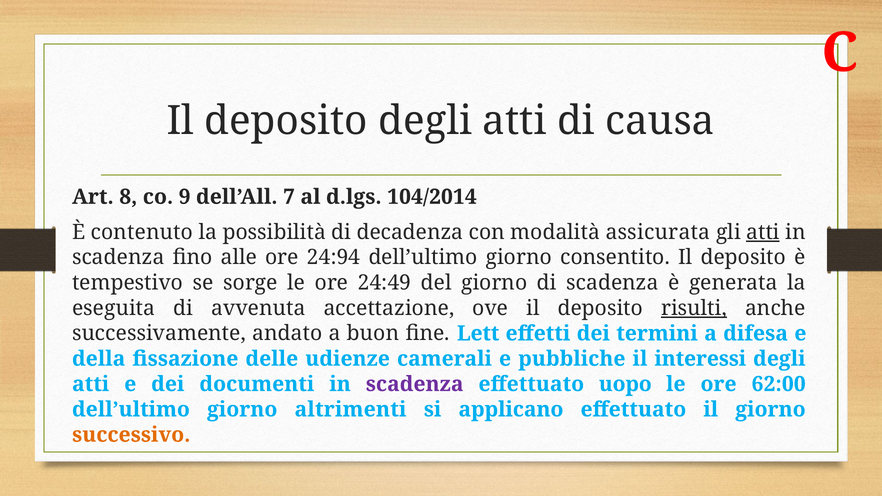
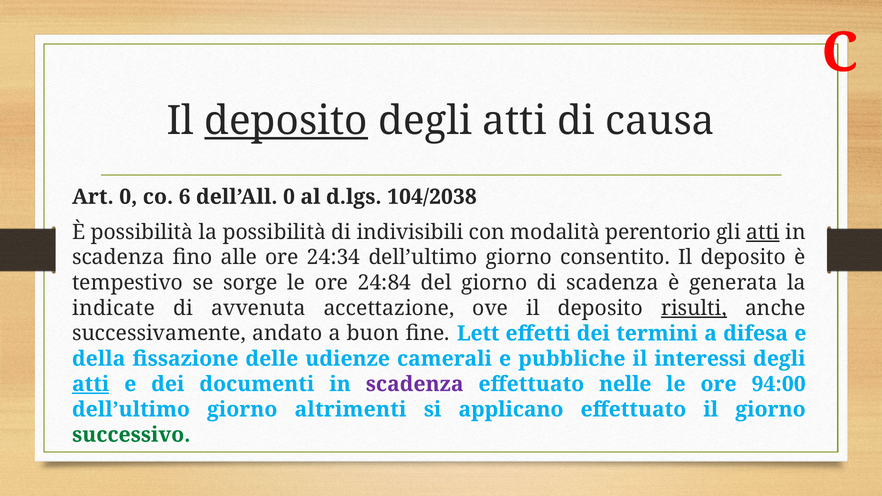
deposito at (286, 121) underline: none -> present
Art 8: 8 -> 0
9: 9 -> 6
dell’All 7: 7 -> 0
104/2014: 104/2014 -> 104/2038
È contenuto: contenuto -> possibilità
decadenza: decadenza -> indivisibili
assicurata: assicurata -> perentorio
24:94: 24:94 -> 24:34
24:49: 24:49 -> 24:84
eseguita: eseguita -> indicate
atti at (91, 384) underline: none -> present
uopo: uopo -> nelle
62:00: 62:00 -> 94:00
successivo colour: orange -> green
